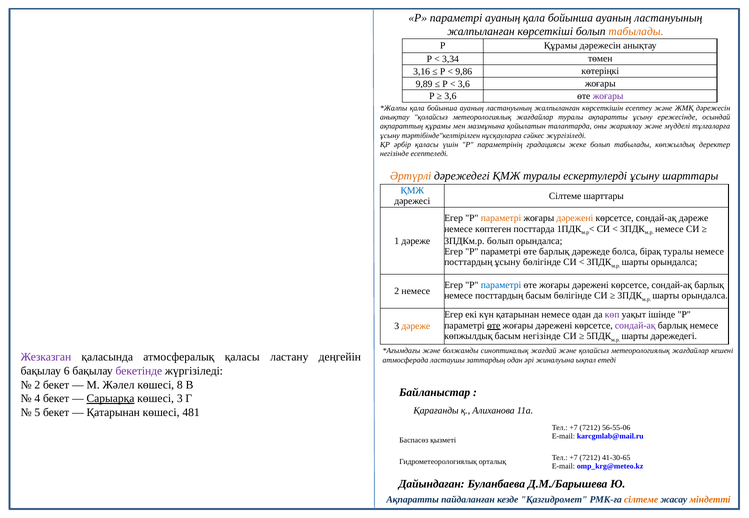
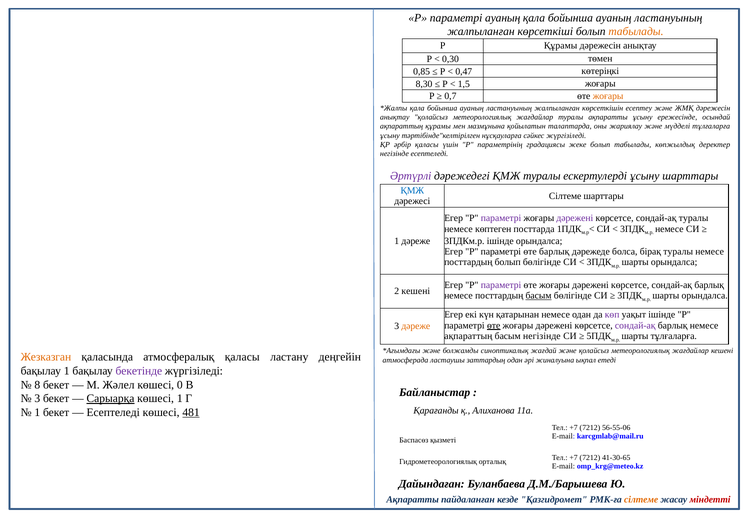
3,34: 3,34 -> 0,30
3,16: 3,16 -> 0,85
9,86: 9,86 -> 0,47
9,89: 9,89 -> 8,30
3,6 at (464, 84): 3,6 -> 1,5
3,6 at (450, 96): 3,6 -> 0,7
жоғары at (608, 96) colour: purple -> orange
Әртүрлі colour: orange -> purple
параметрі at (501, 219) colour: orange -> purple
дәрежені at (575, 219) colour: orange -> purple
сондай-ақ дәреже: дәреже -> туралы
3ПДКм.р болып: болып -> ішінде
посттардың ұсыну: ұсыну -> болып
параметрі at (501, 285) colour: blue -> purple
2 немесе: немесе -> кешені
басым at (539, 296) underline: none -> present
көпжылдық at (468, 336): көпжылдық -> ақпараттың
шарты дәрежедегі: дәрежедегі -> тұлғаларға
Жезказган colour: purple -> orange
бақылау 6: 6 -> 1
2 at (37, 385): 2 -> 8
8: 8 -> 0
4 at (37, 399): 4 -> 3
көшесі 3: 3 -> 1
5 at (37, 413): 5 -> 1
Қатарынан at (113, 413): Қатарынан -> Есептеледі
481 underline: none -> present
міндетті colour: orange -> red
